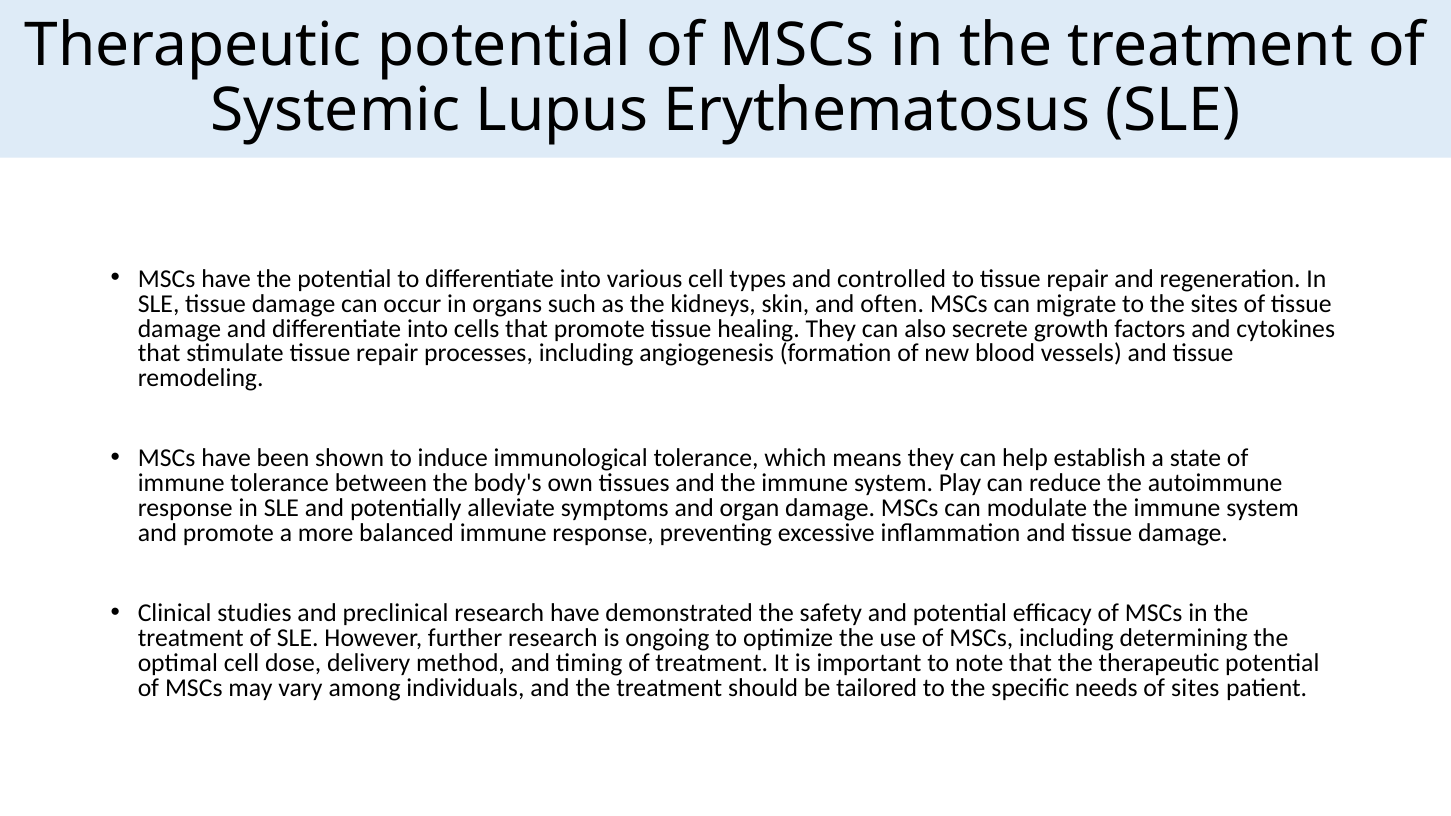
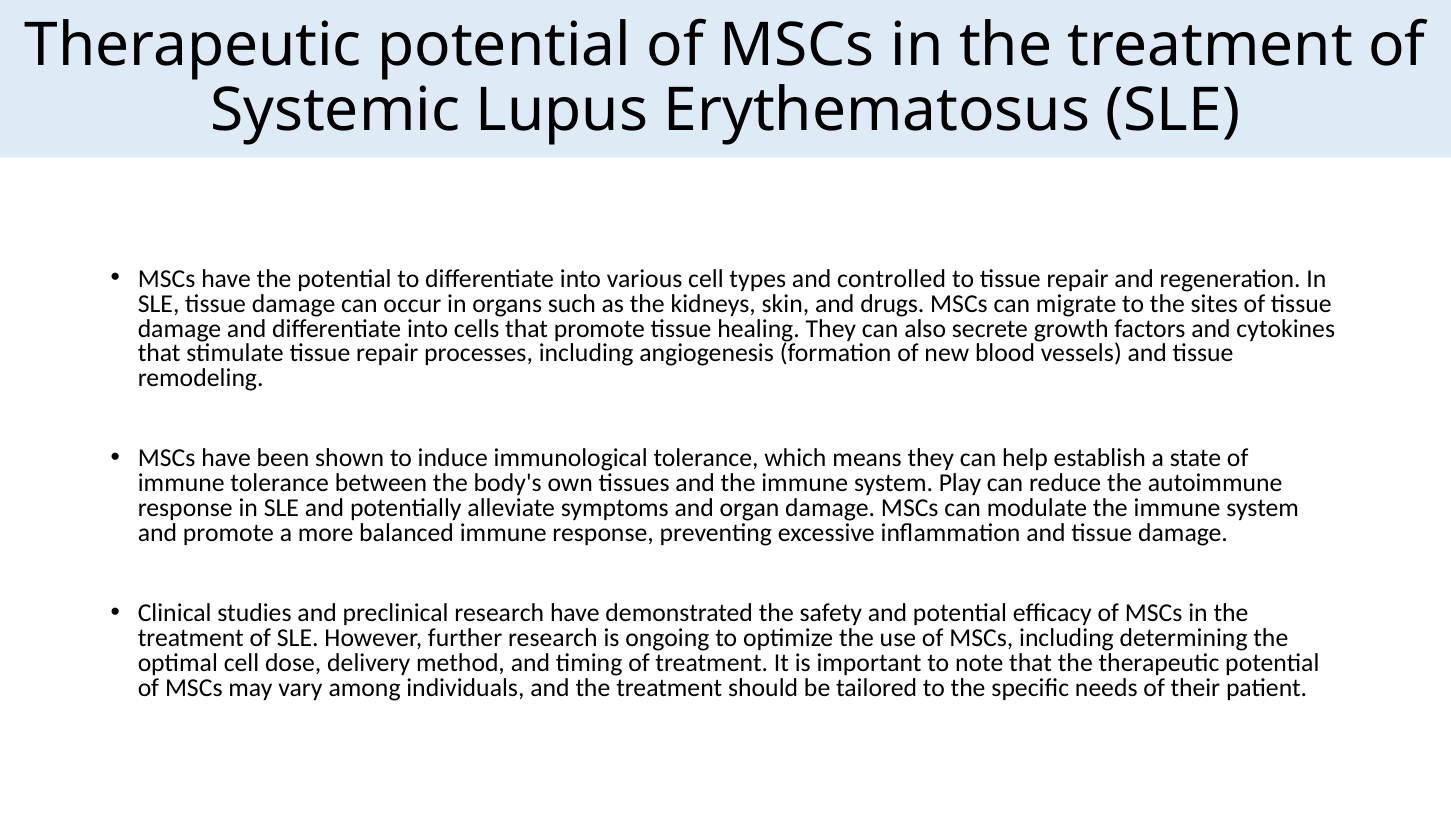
often: often -> drugs
of sites: sites -> their
